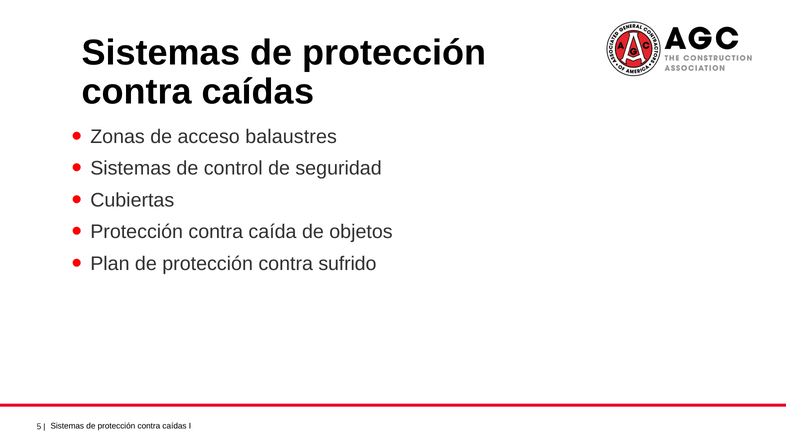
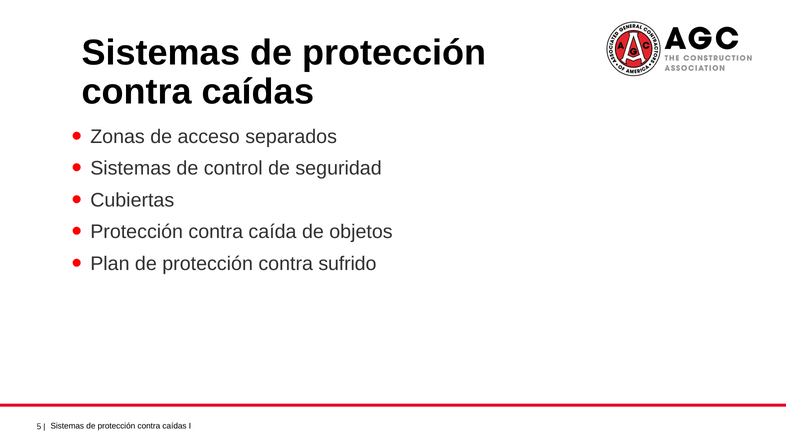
balaustres: balaustres -> separados
